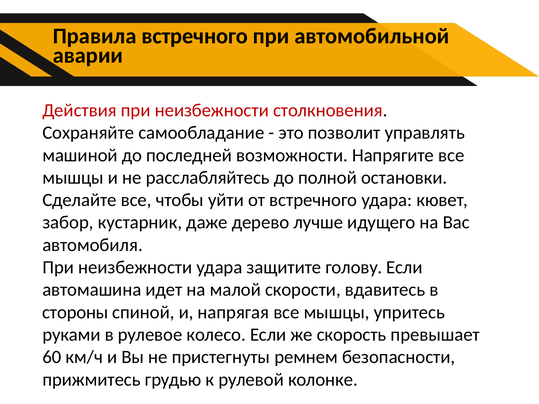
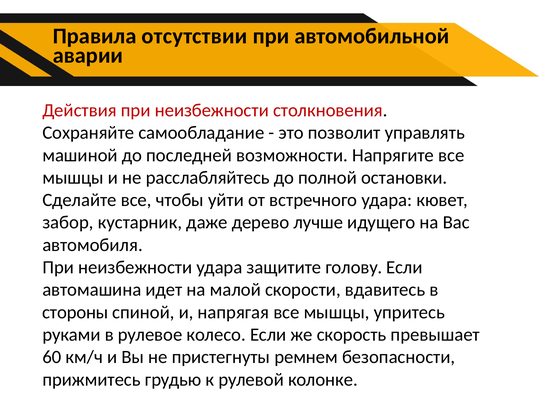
Правила встречного: встречного -> отсутствии
